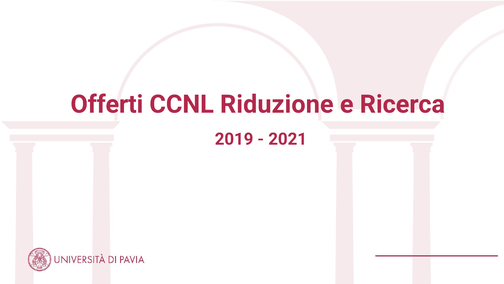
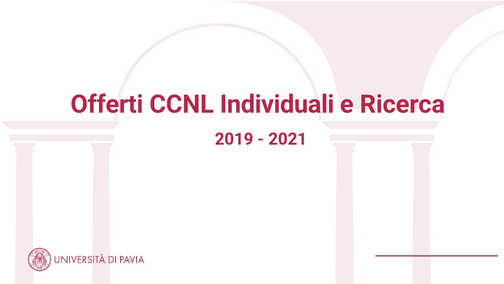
Riduzione: Riduzione -> Individuali
